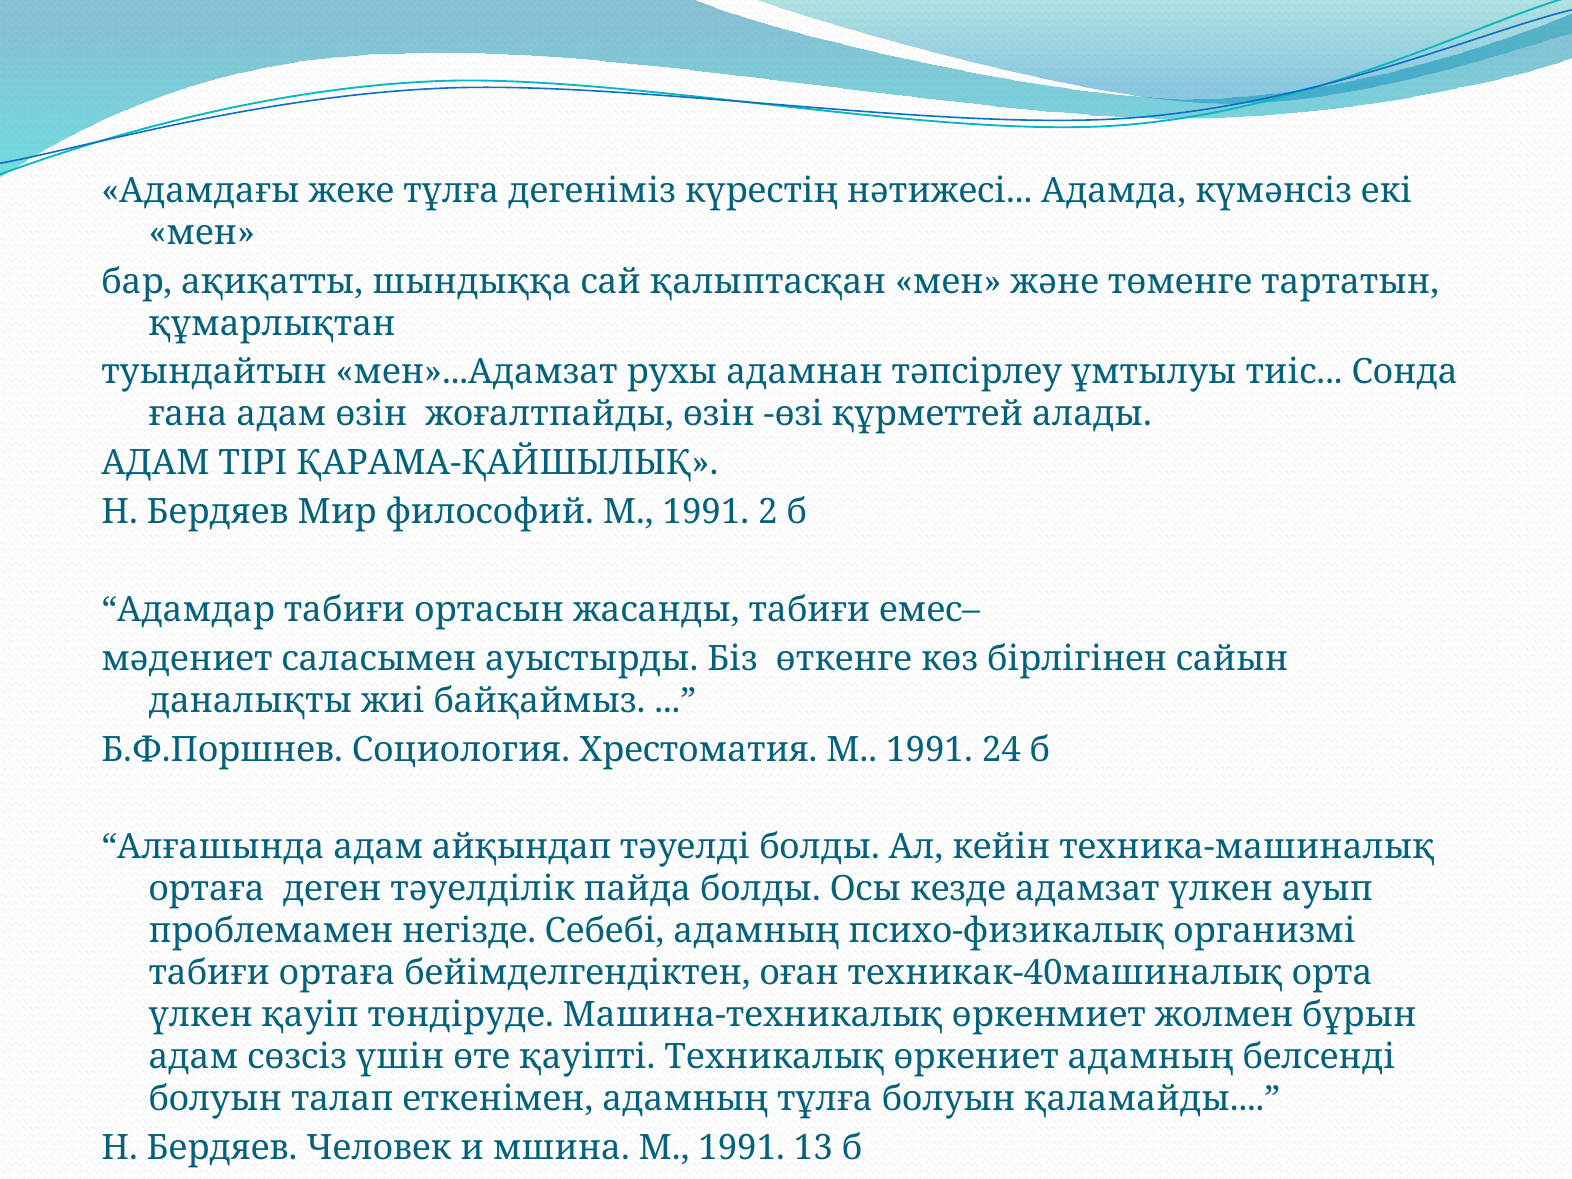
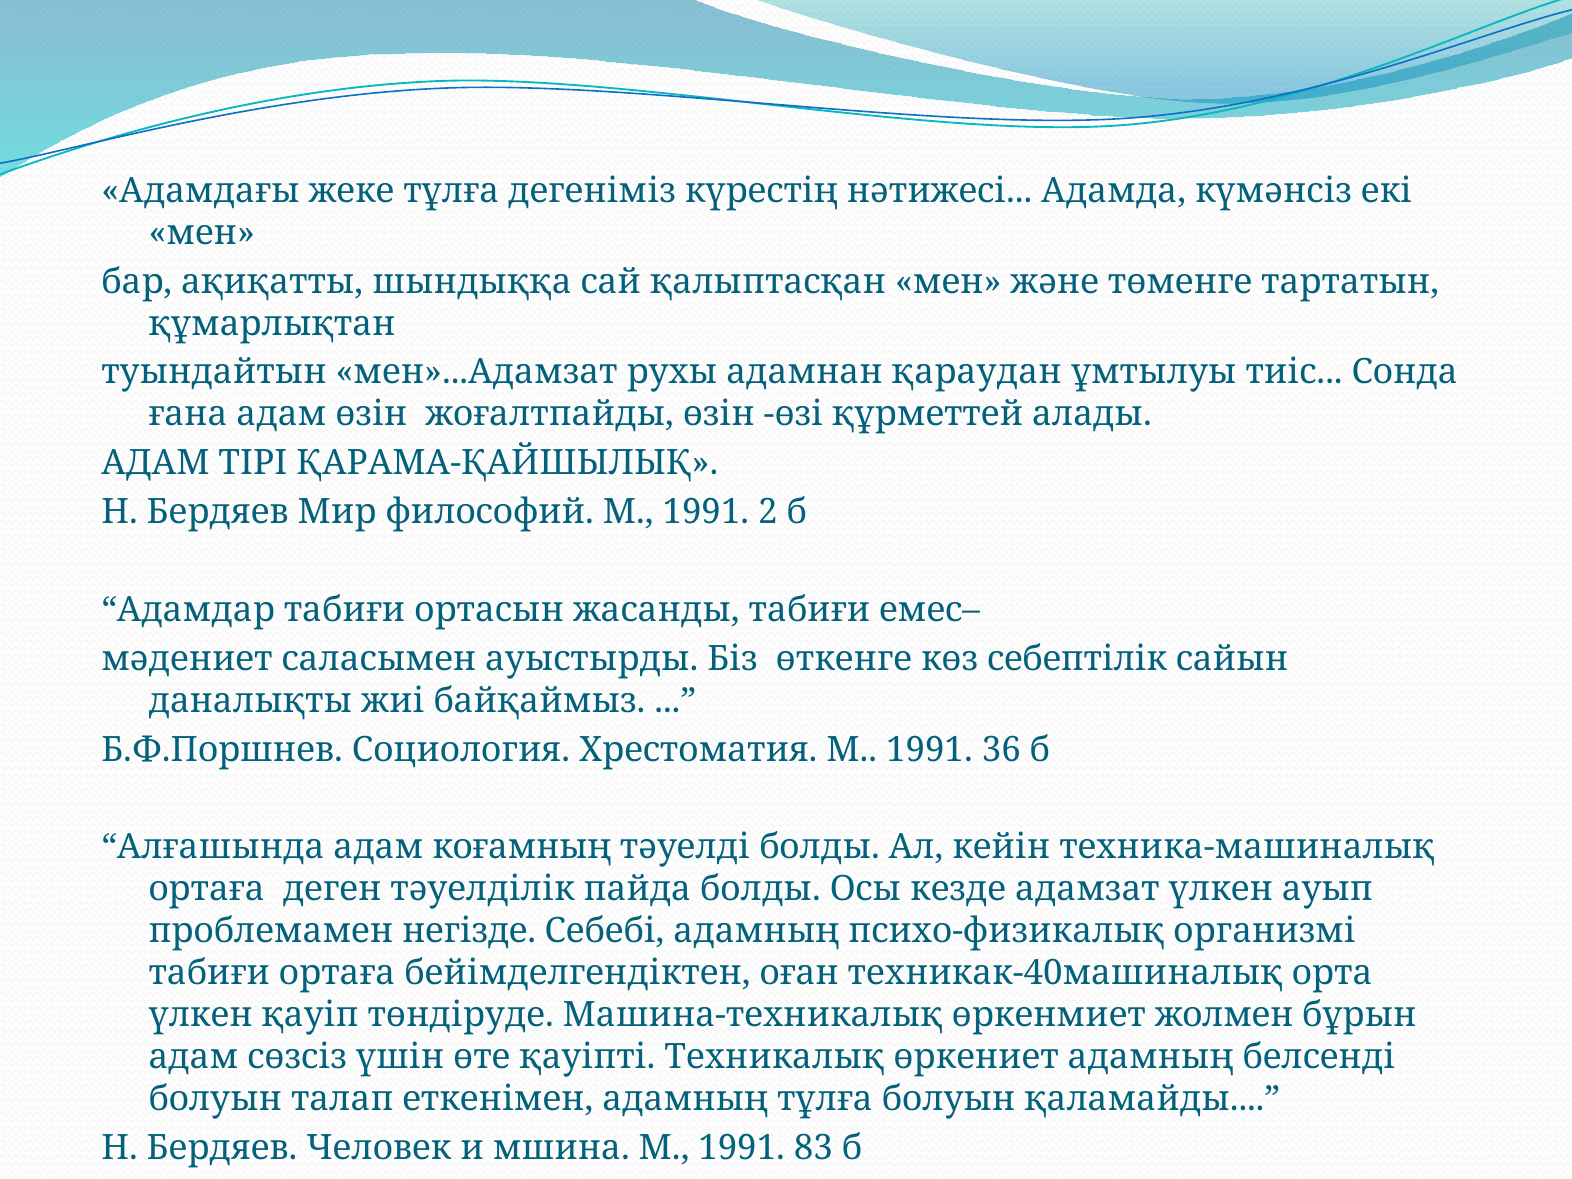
тәпсірлеу: тәпсірлеу -> қараудан
бірлігінен: бірлігінен -> себептілік
24: 24 -> 36
айқындап: айқындап -> коғамның
13: 13 -> 83
